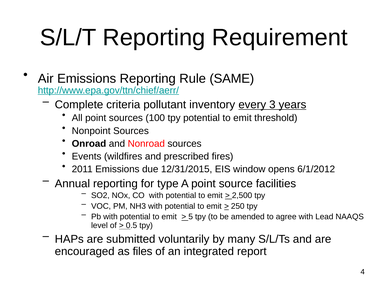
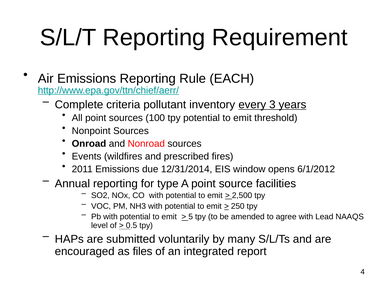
SAME: SAME -> EACH
12/31/2015: 12/31/2015 -> 12/31/2014
